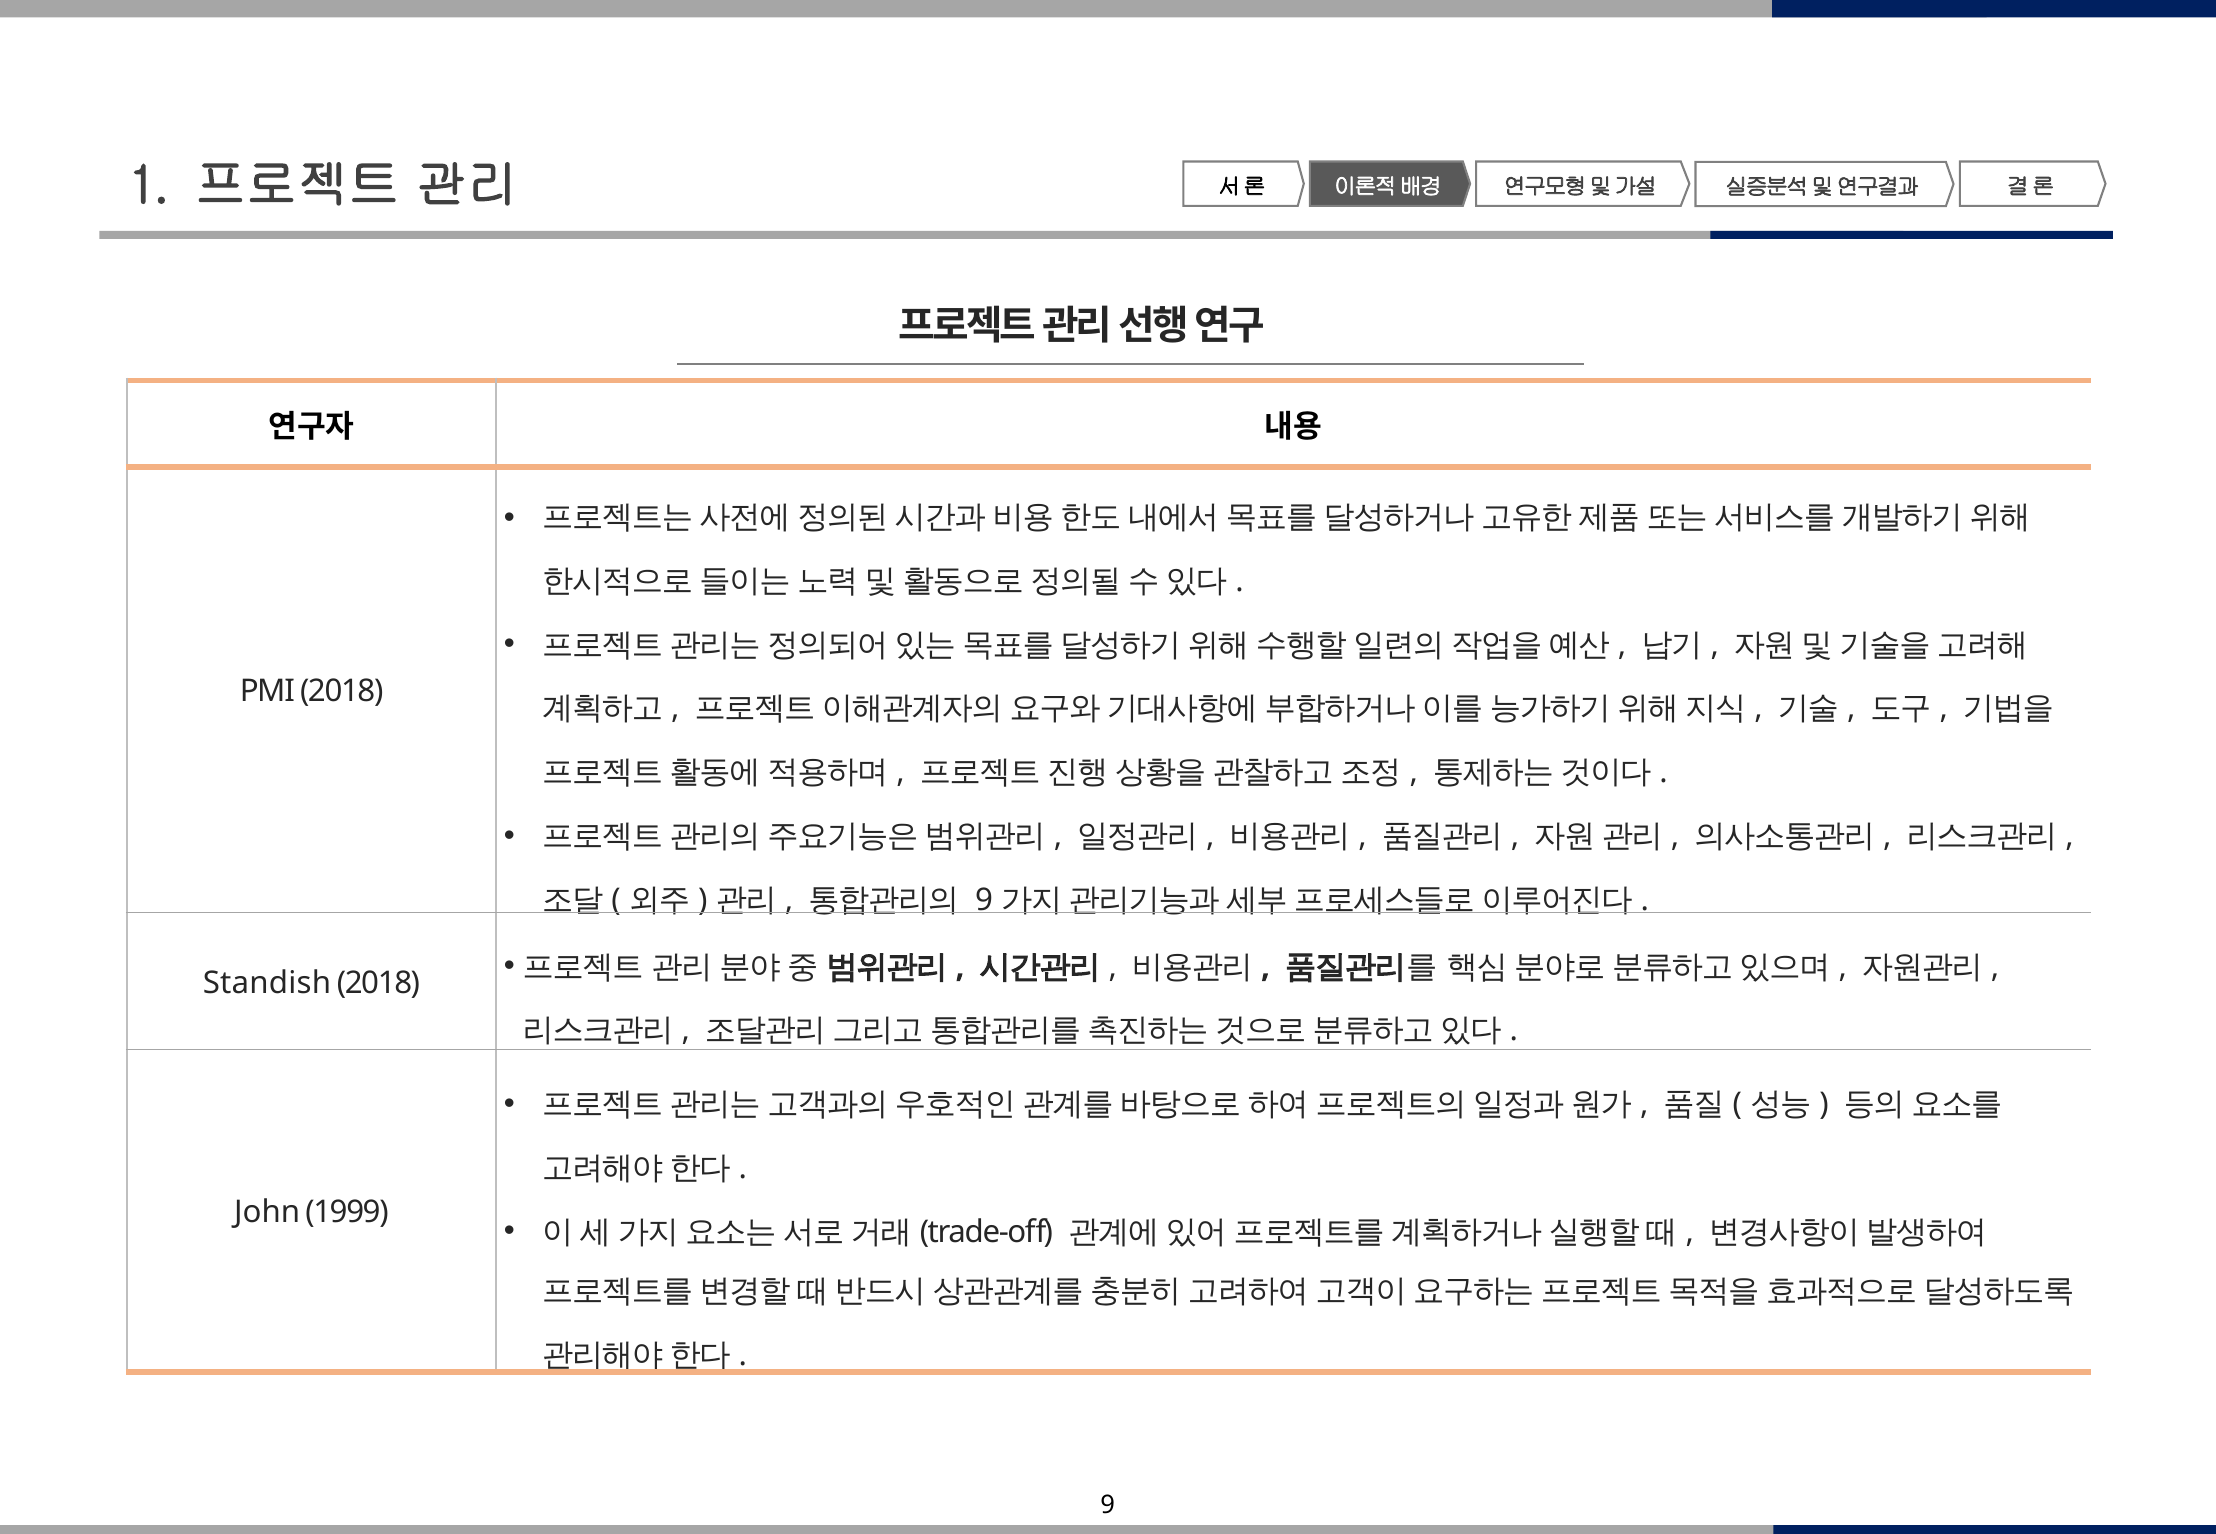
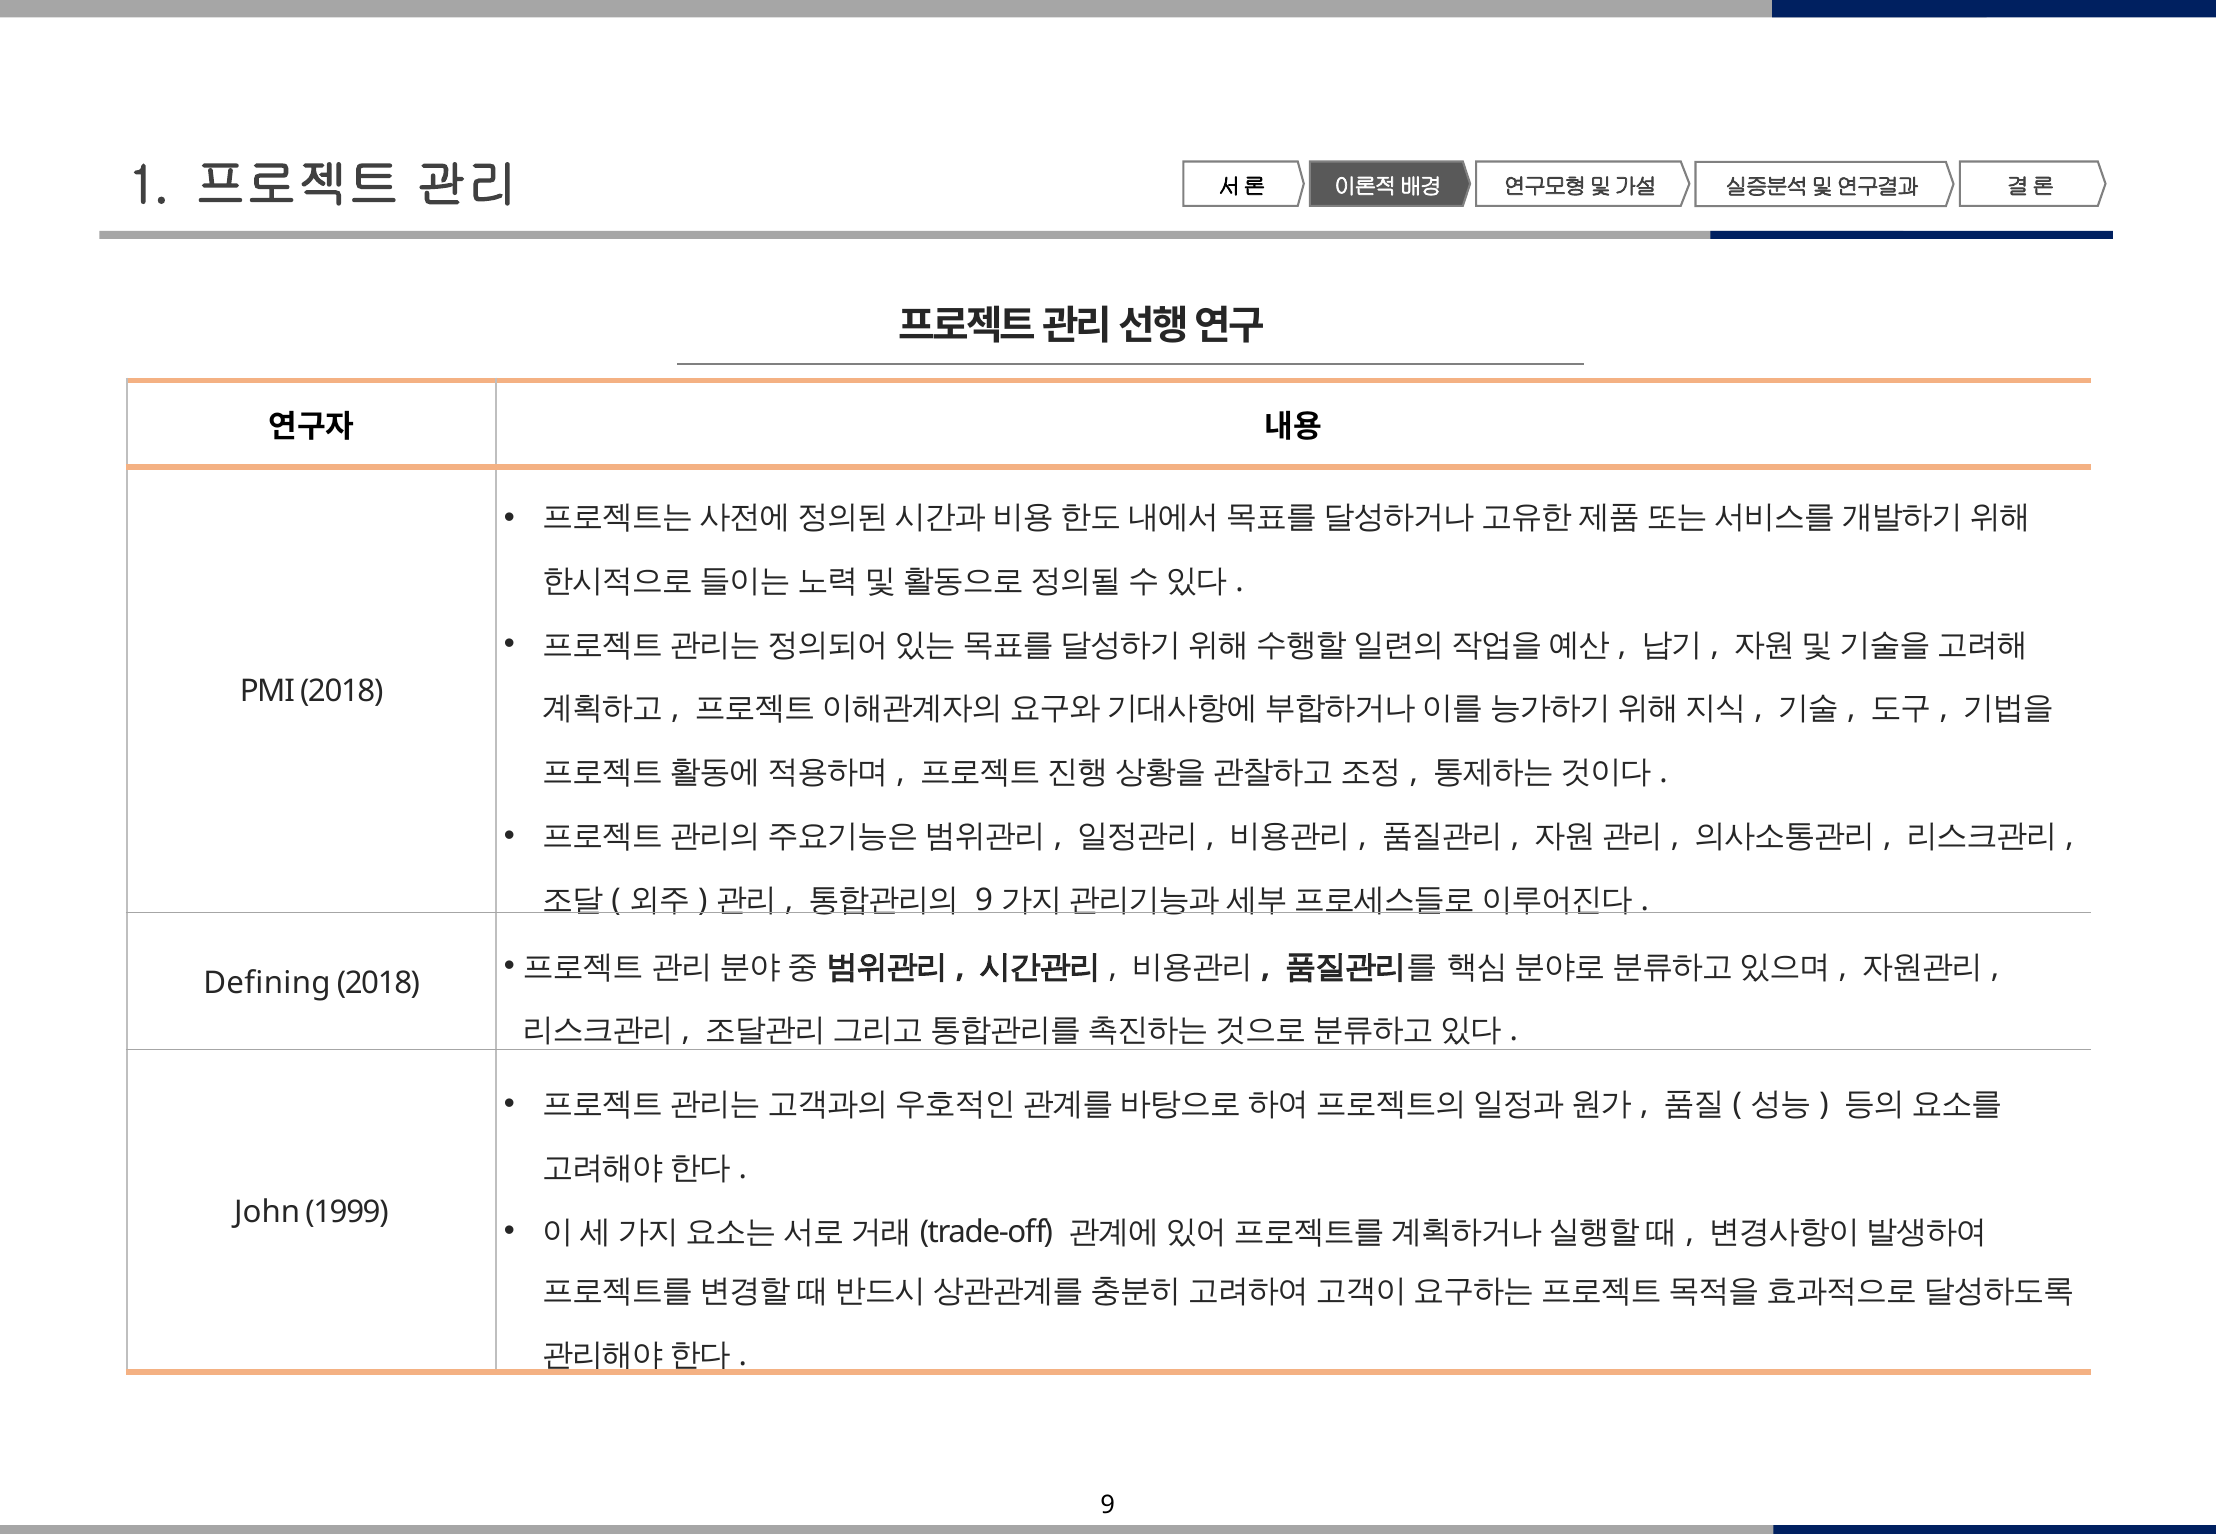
Standish: Standish -> Defining
